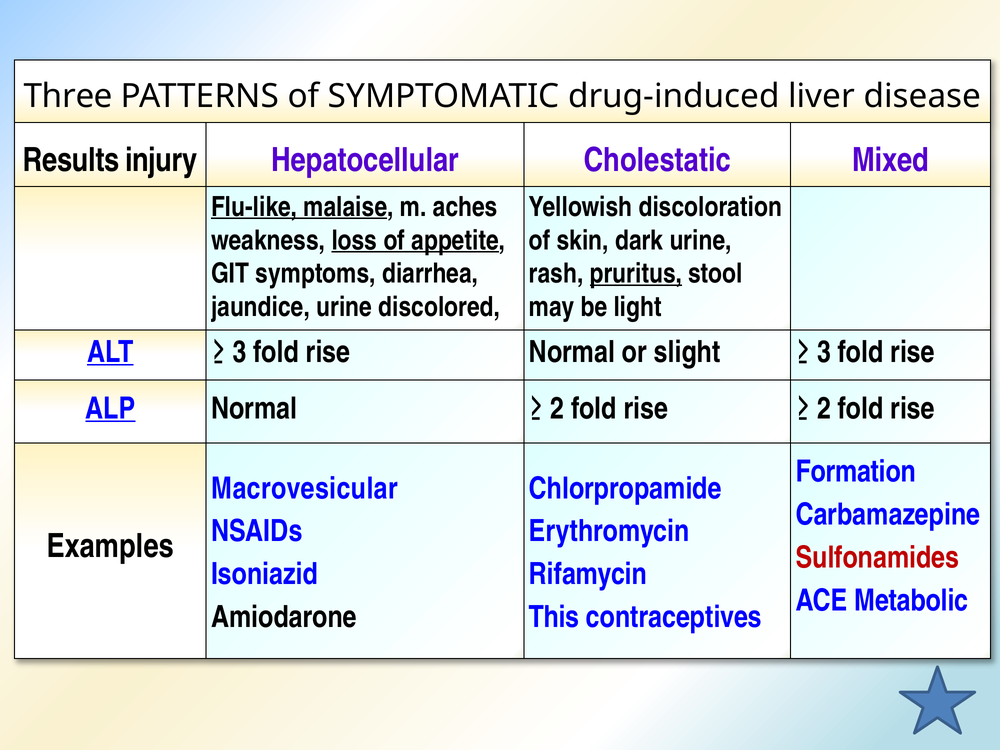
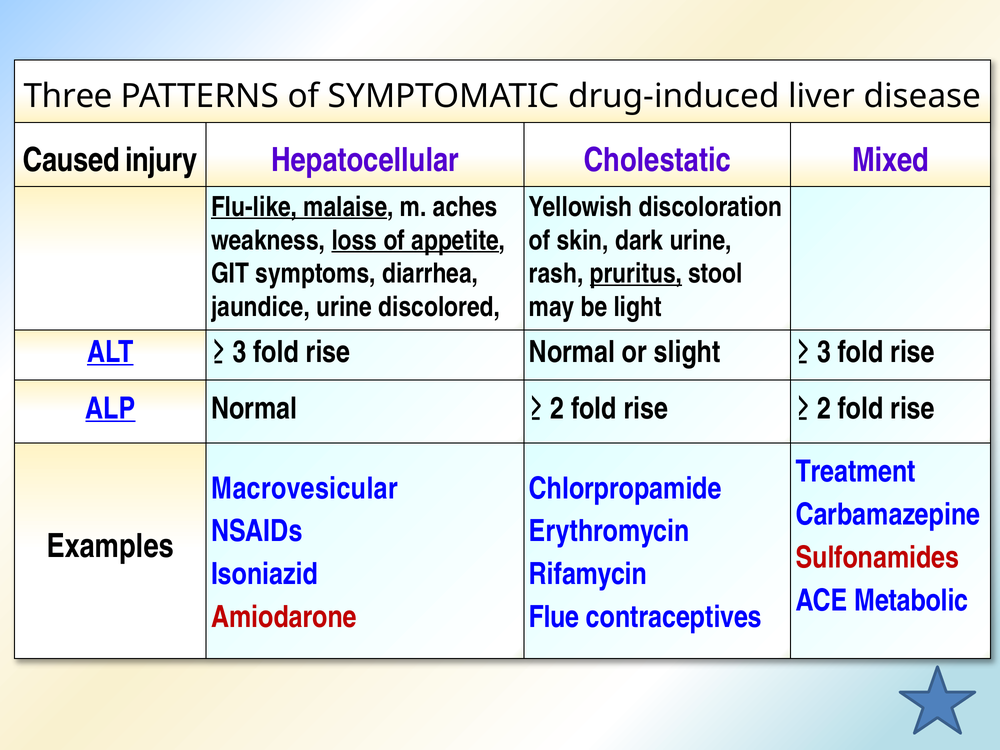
Results: Results -> Caused
Formation: Formation -> Treatment
Amiodarone colour: black -> red
This: This -> Flue
